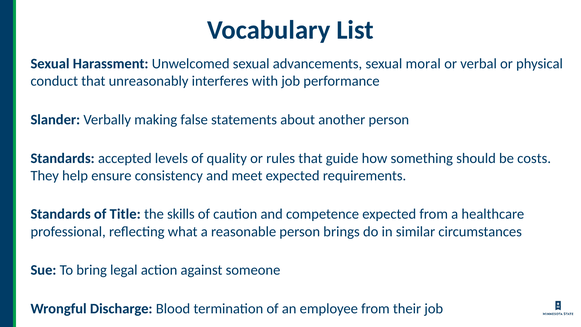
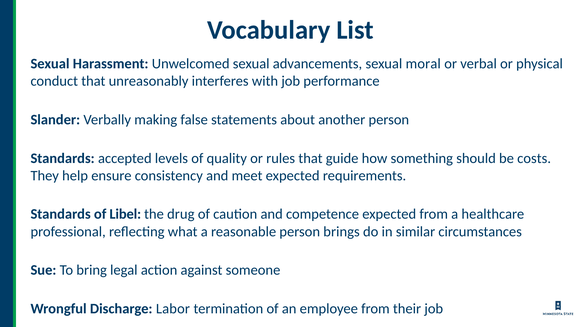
Title: Title -> Libel
skills: skills -> drug
Blood: Blood -> Labor
